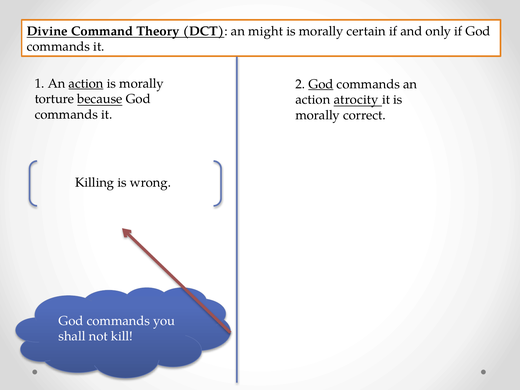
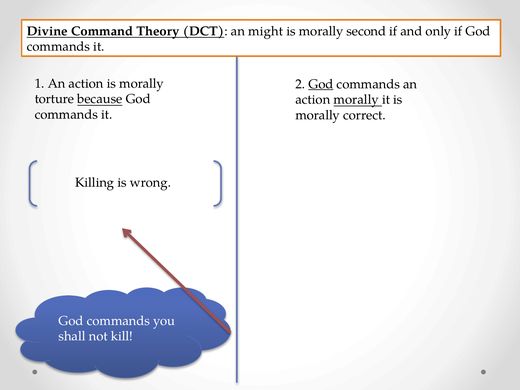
certain: certain -> second
action at (86, 83) underline: present -> none
action atrocity: atrocity -> morally
